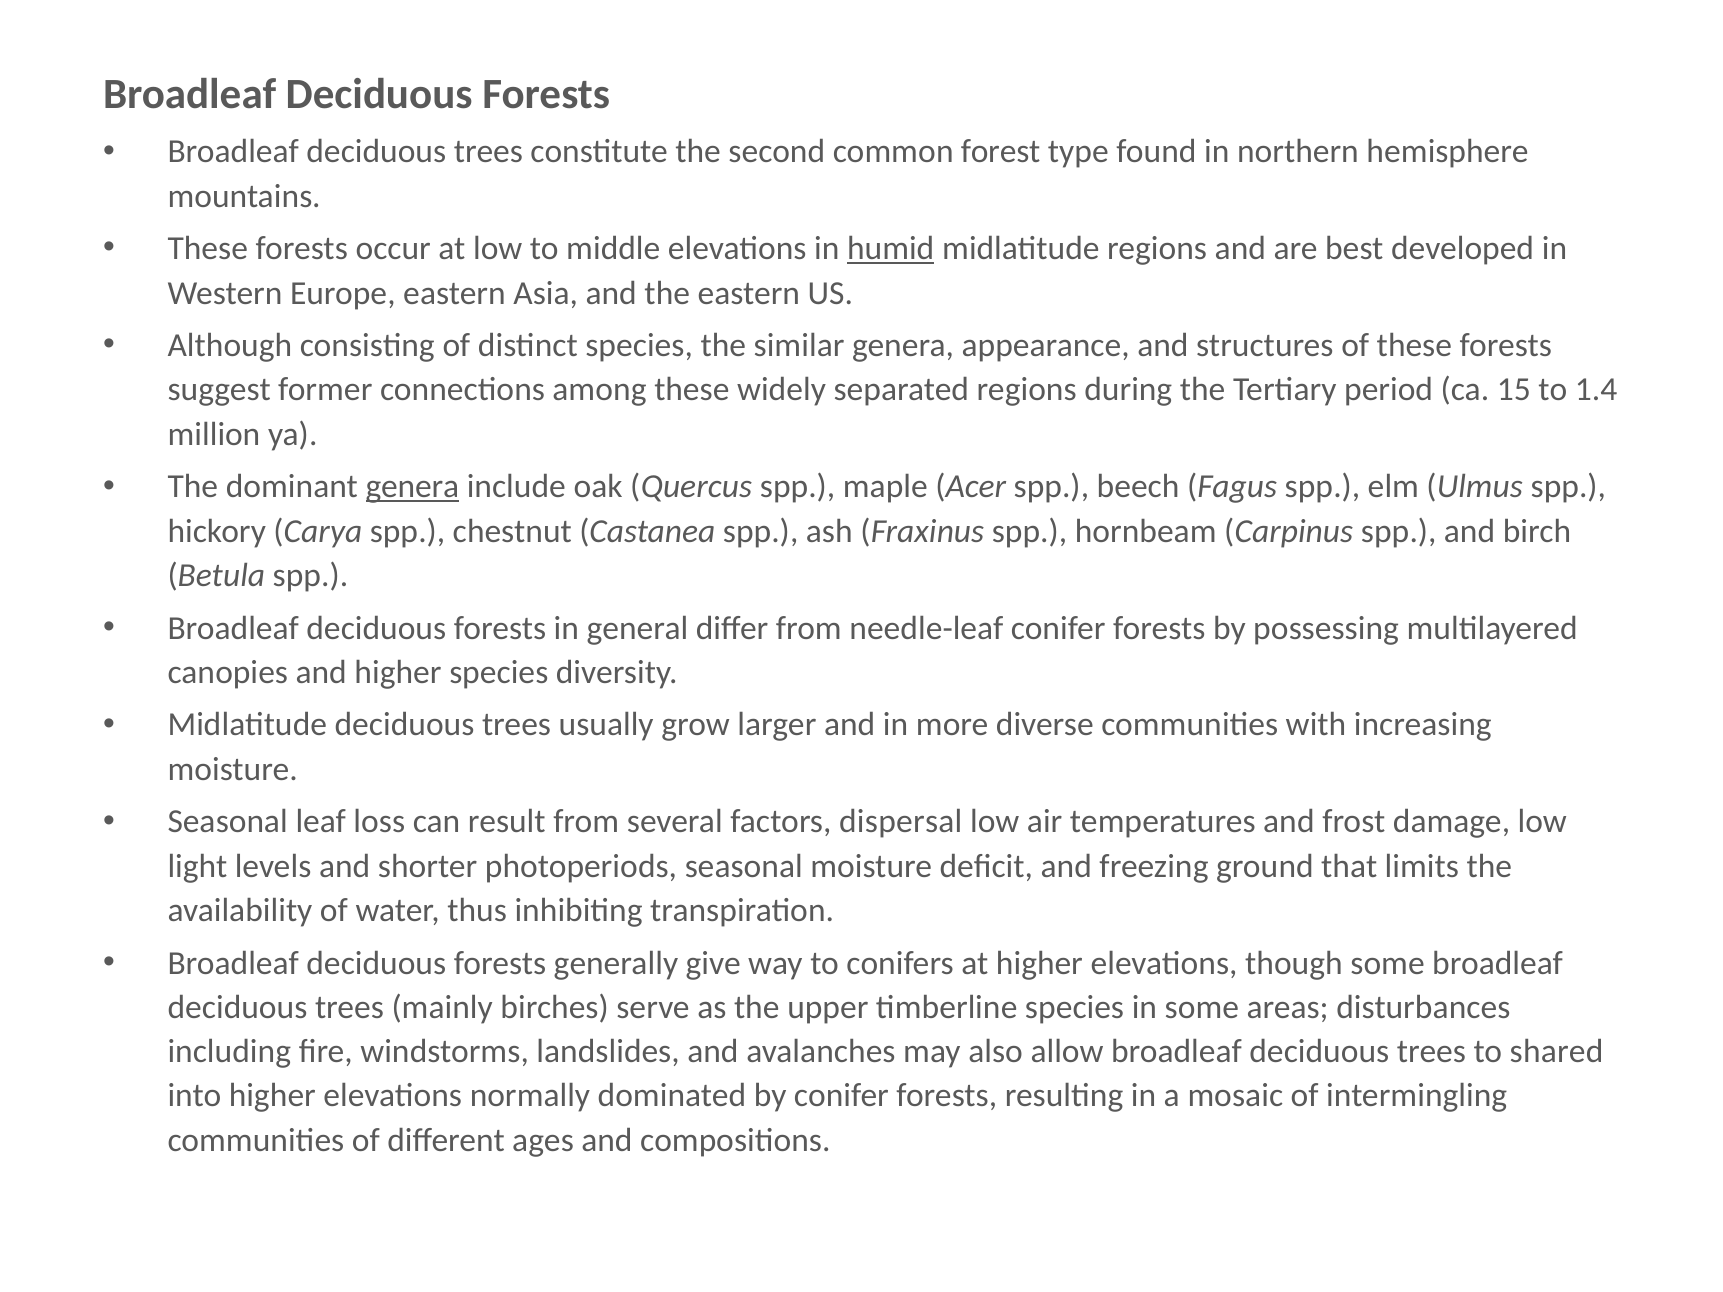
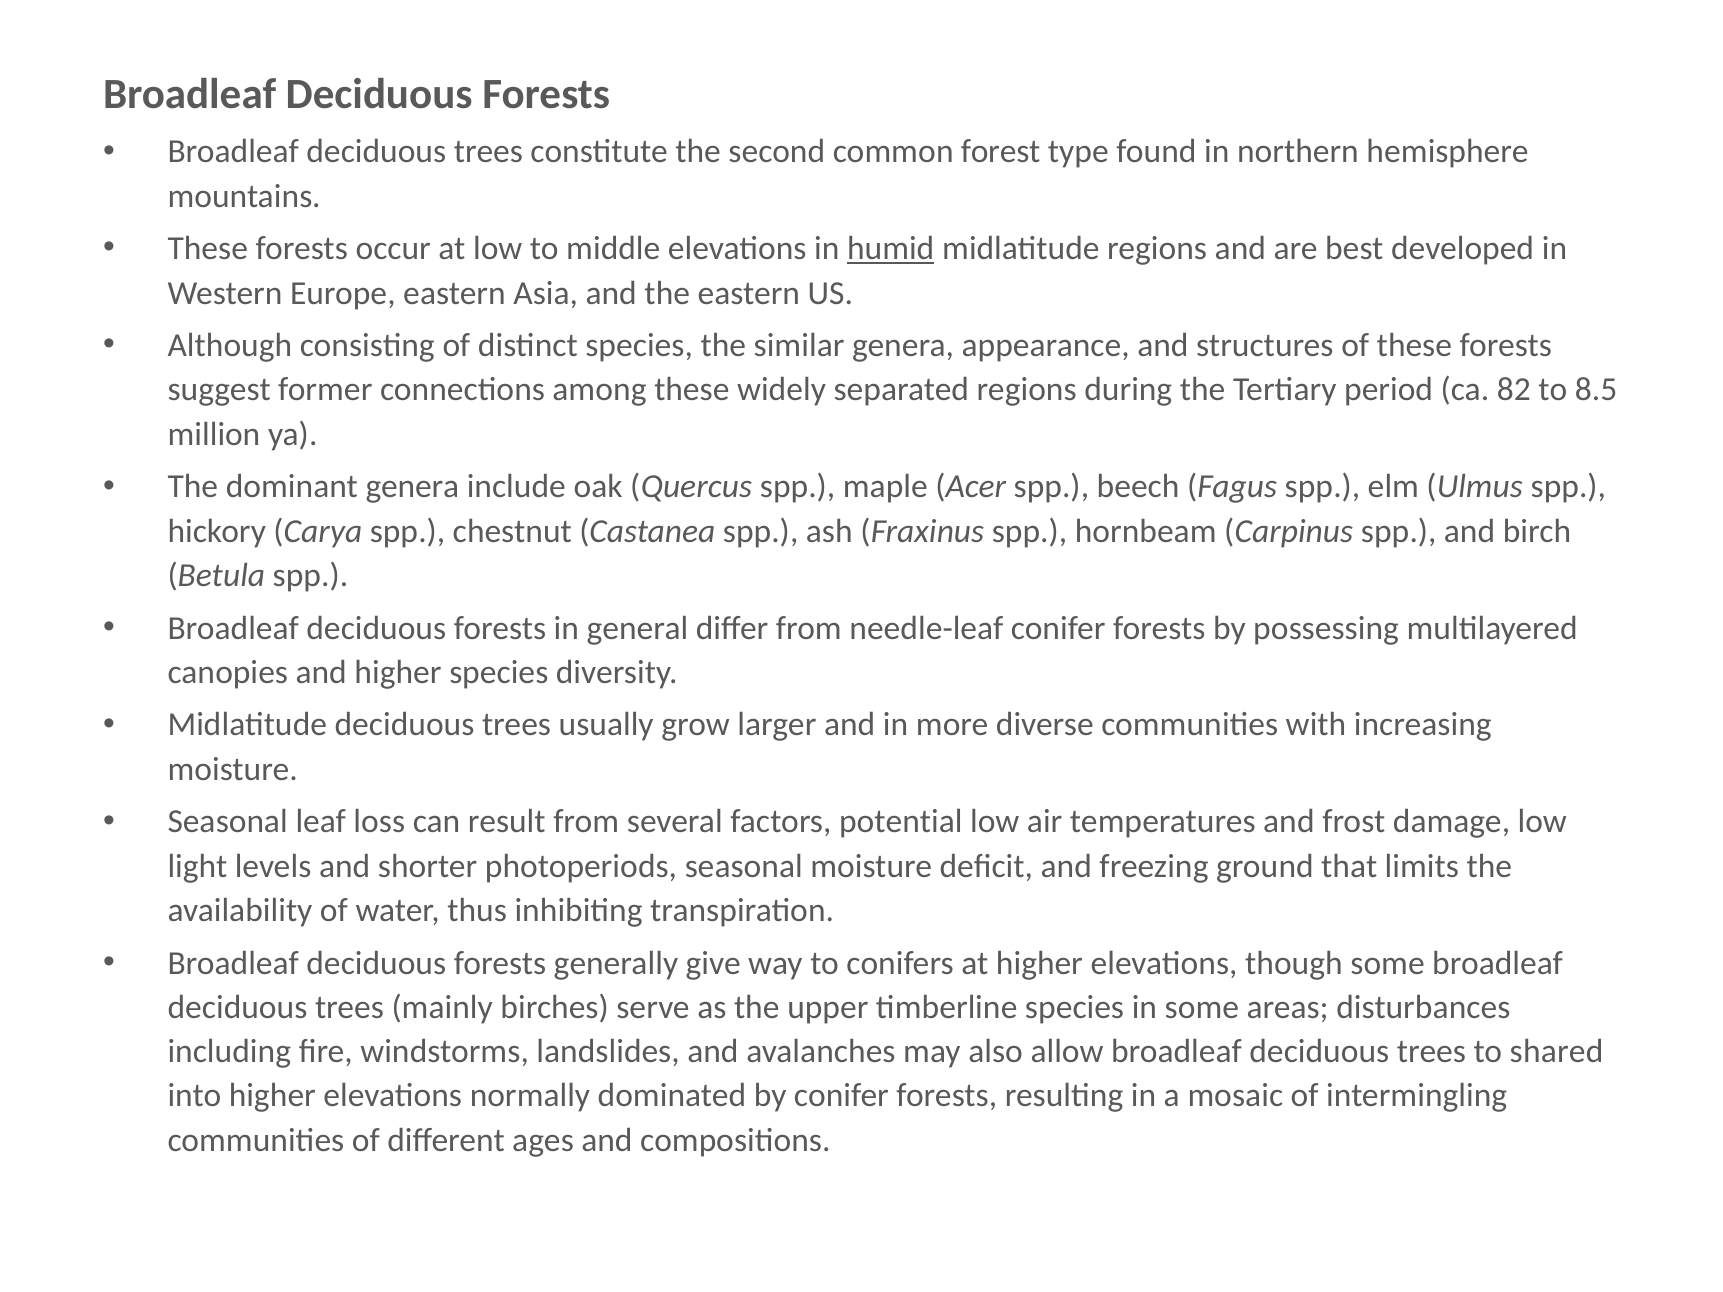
15: 15 -> 82
1.4: 1.4 -> 8.5
genera at (412, 487) underline: present -> none
dispersal: dispersal -> potential
